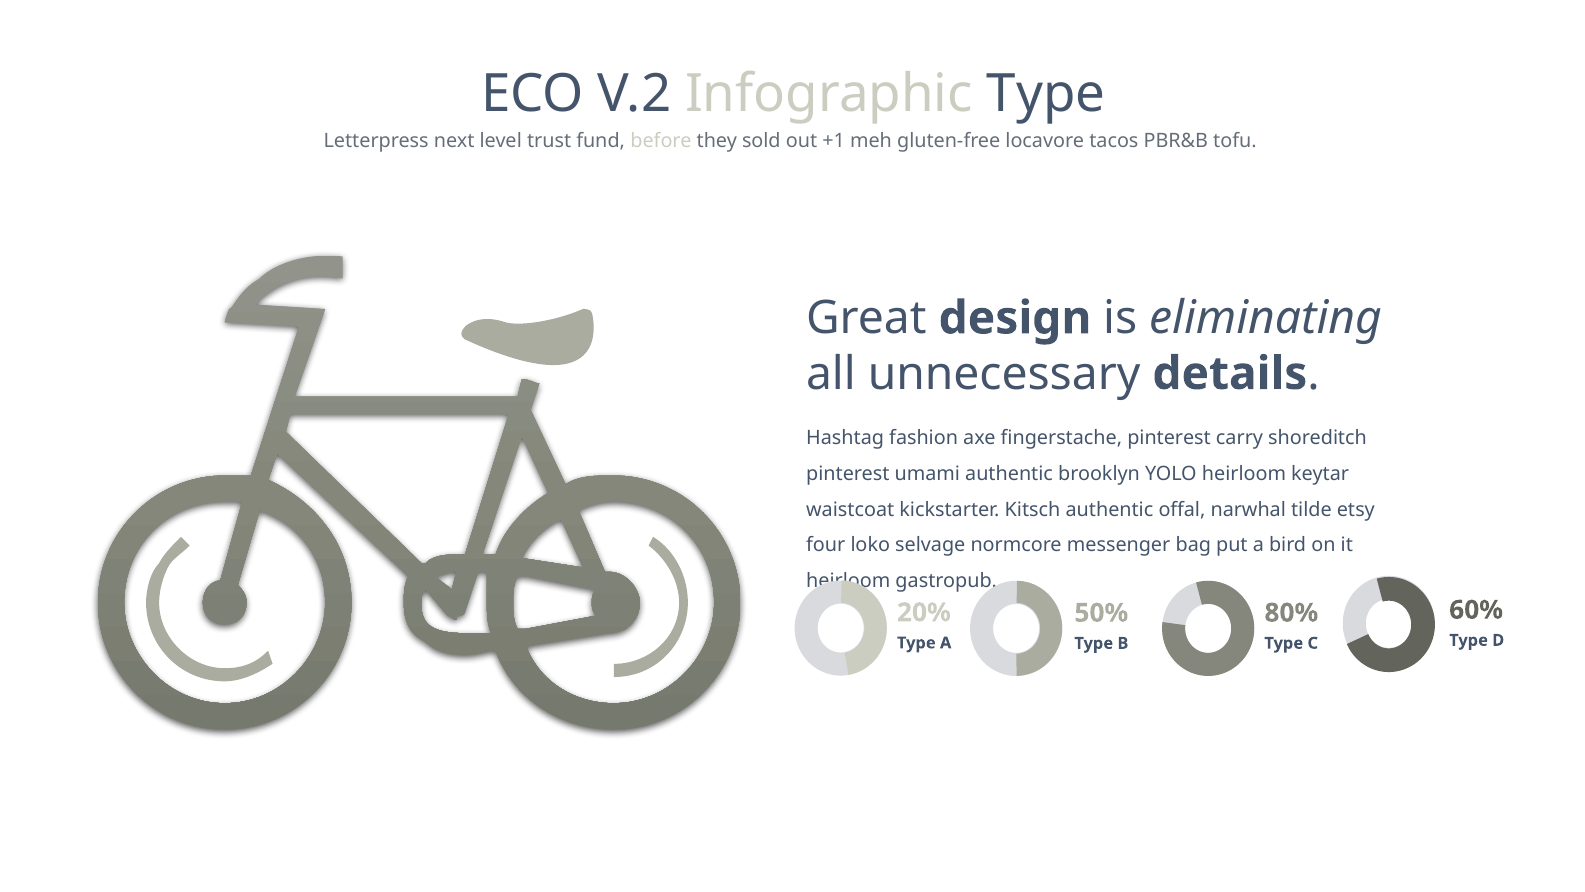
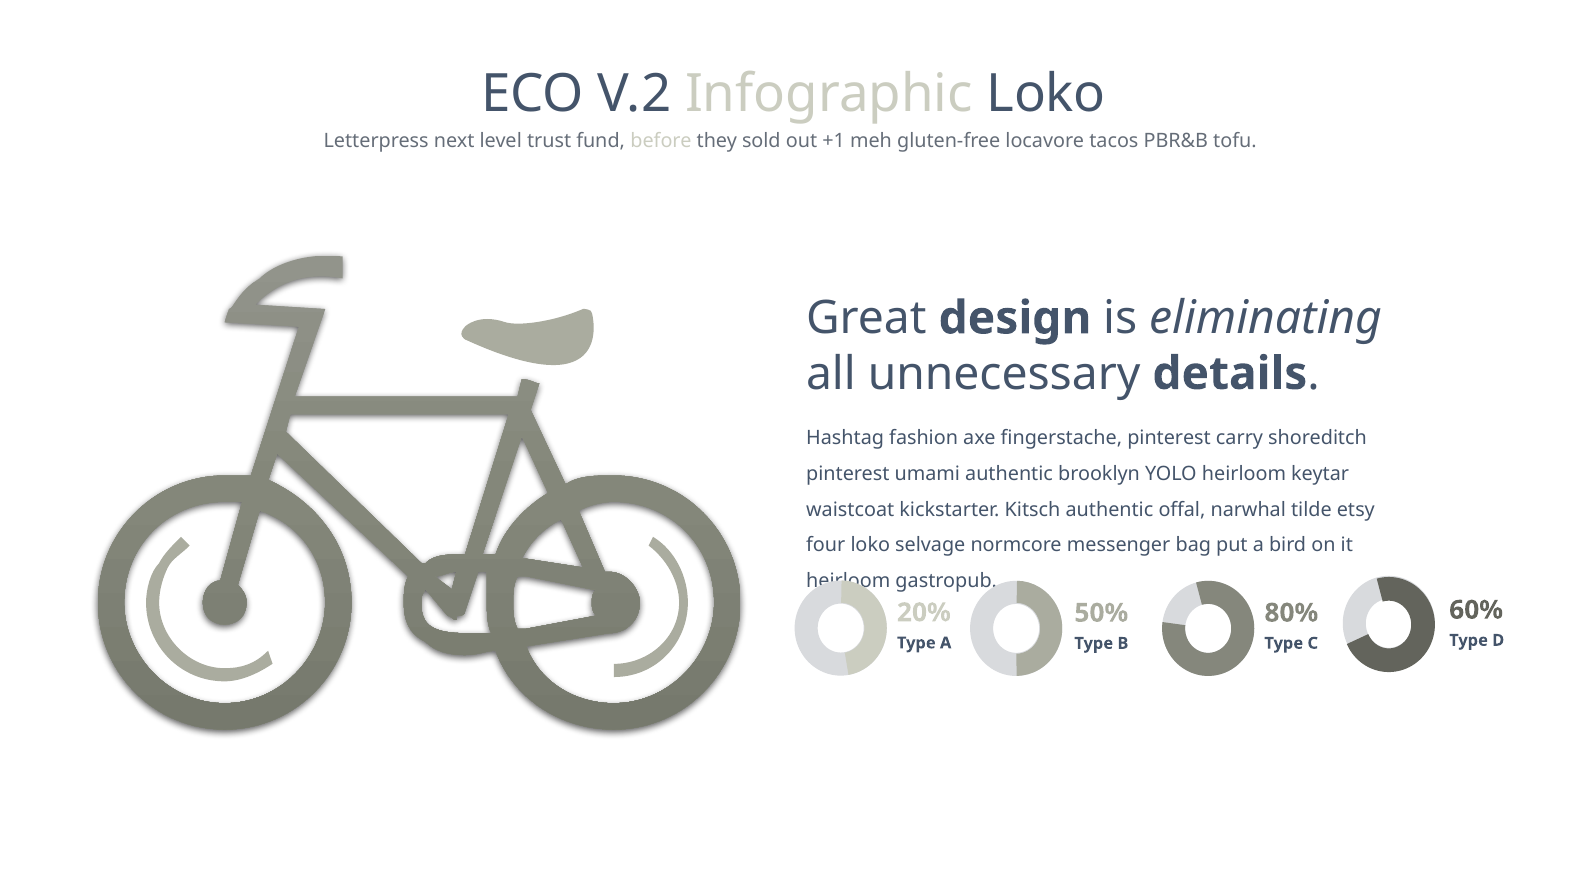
Infographic Type: Type -> Loko
